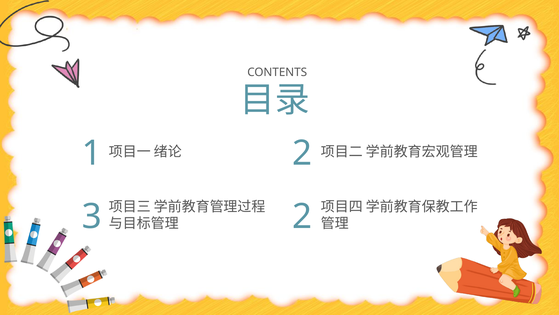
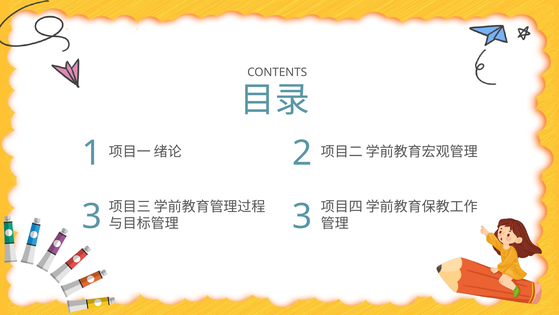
3 2: 2 -> 3
